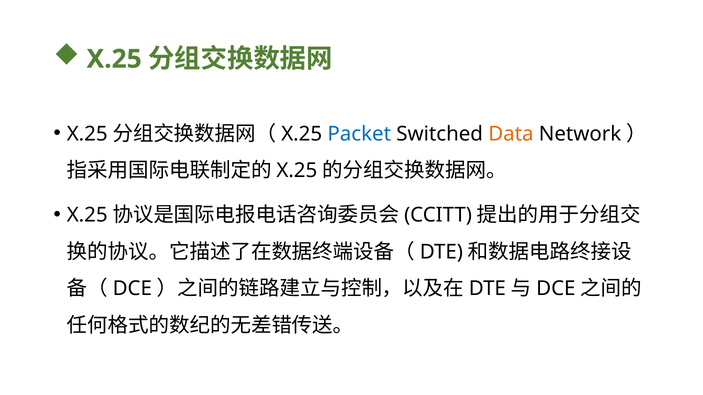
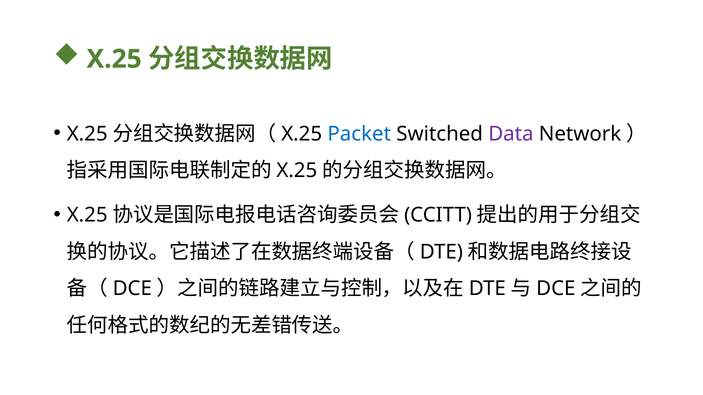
Data colour: orange -> purple
